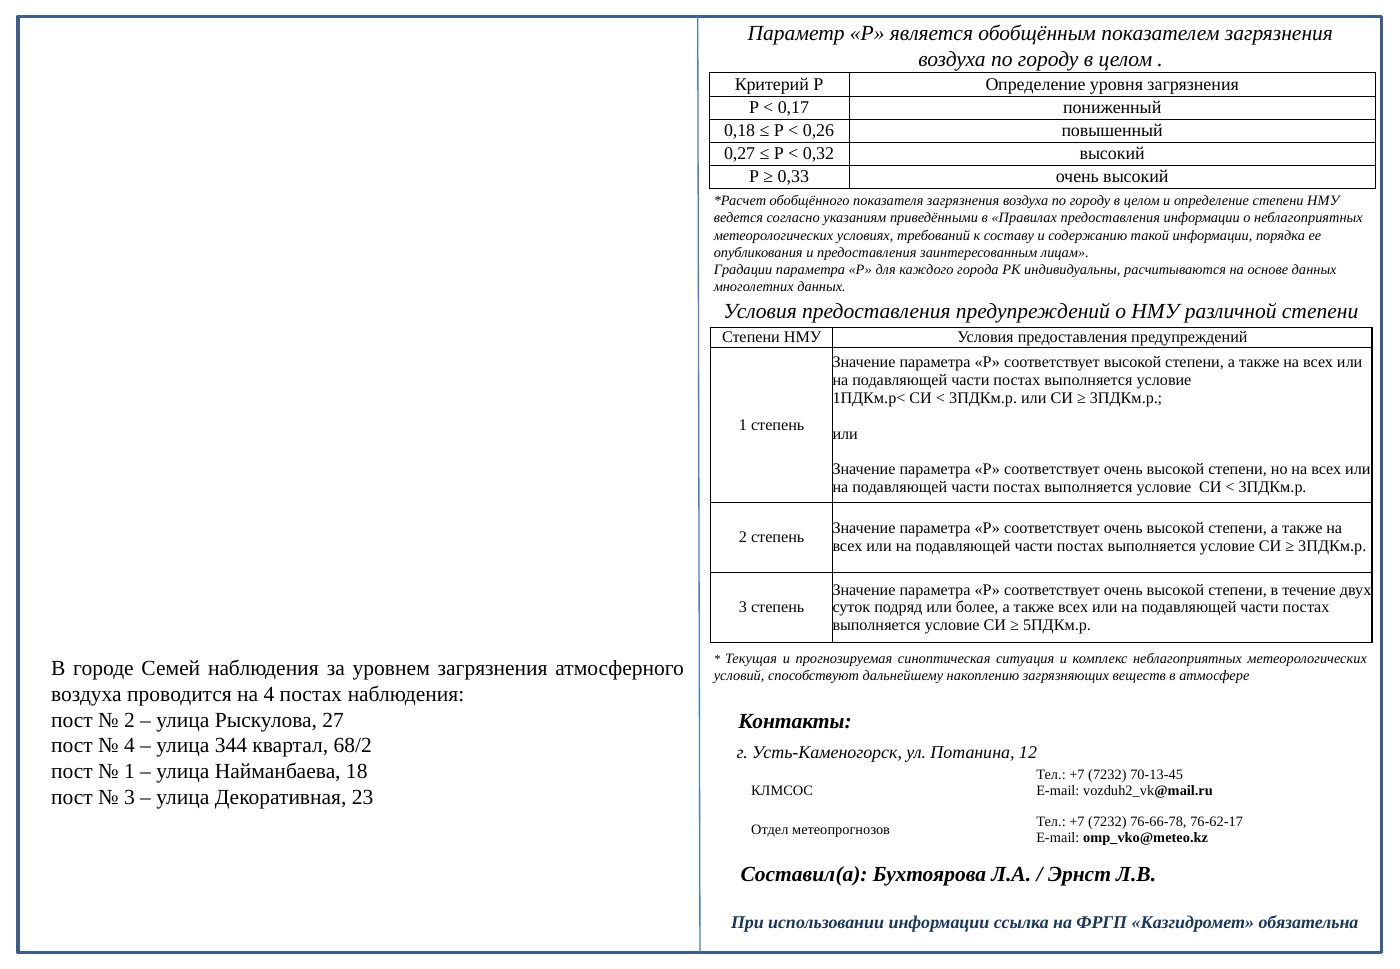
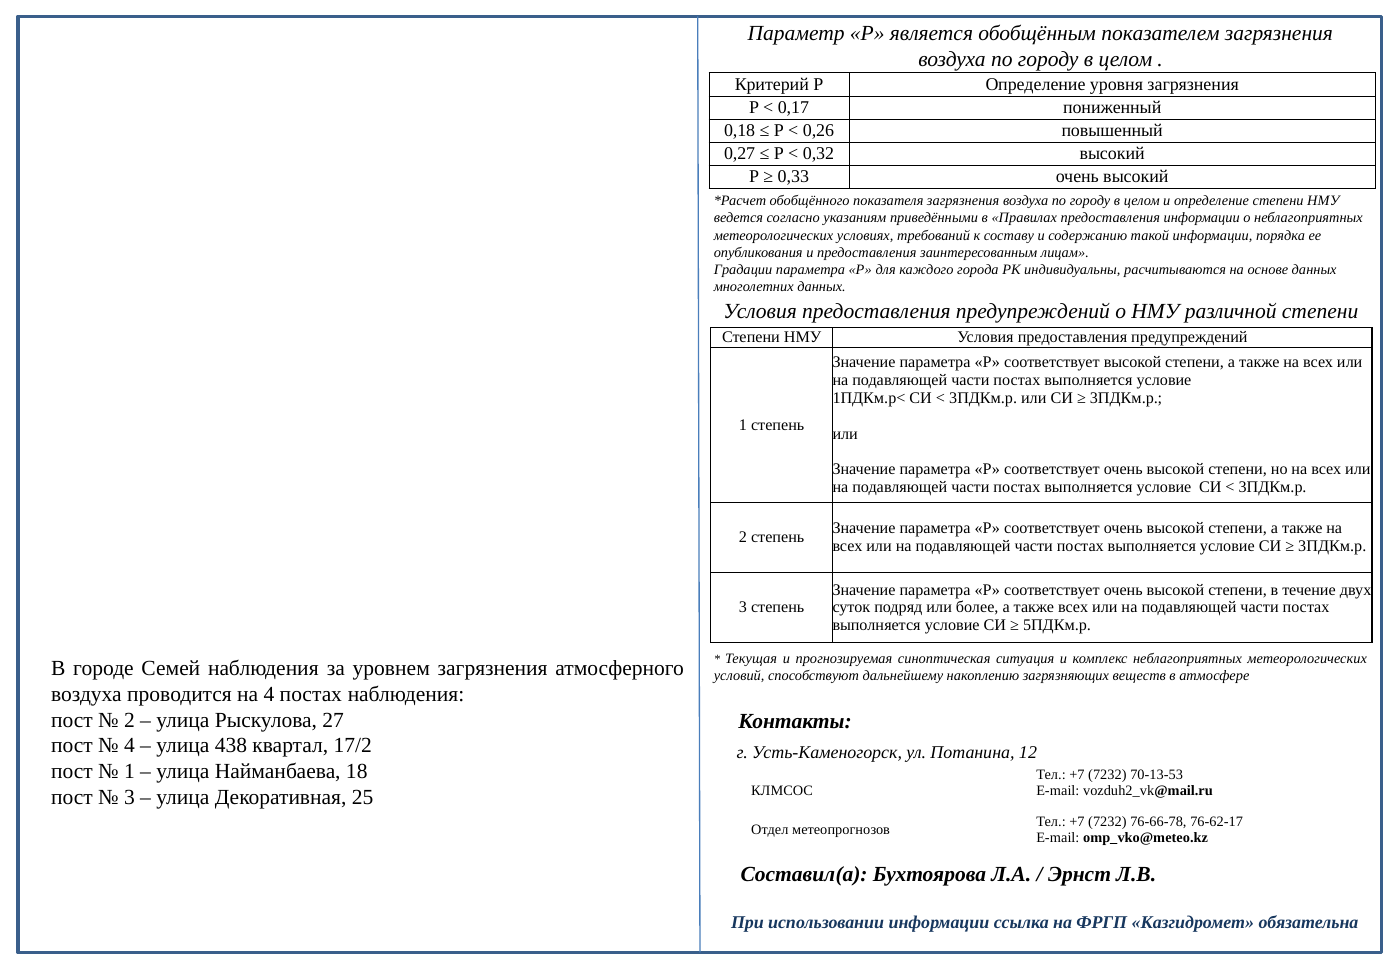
344: 344 -> 438
68/2: 68/2 -> 17/2
70-13-45: 70-13-45 -> 70-13-53
23: 23 -> 25
